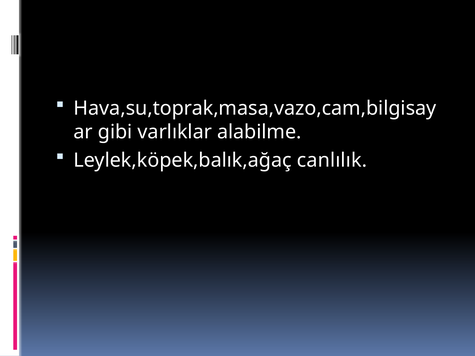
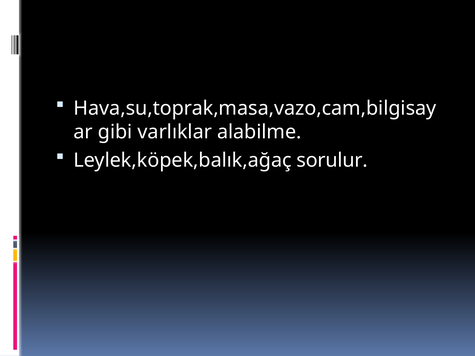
canlılık: canlılık -> sorulur
